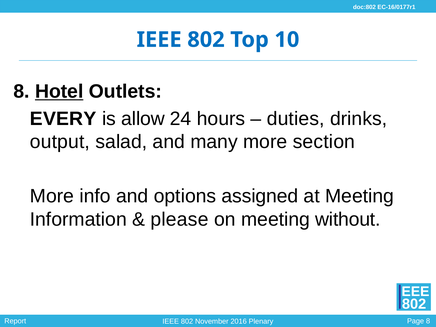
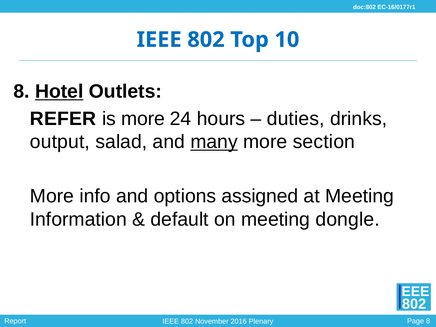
EVERY: EVERY -> REFER
is allow: allow -> more
many underline: none -> present
please: please -> default
without: without -> dongle
